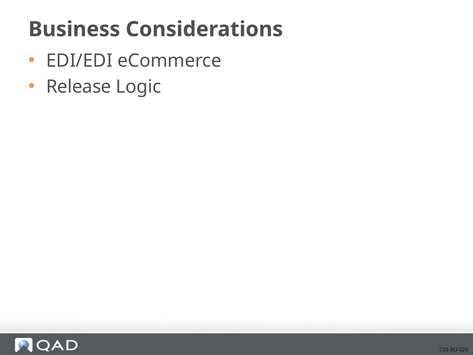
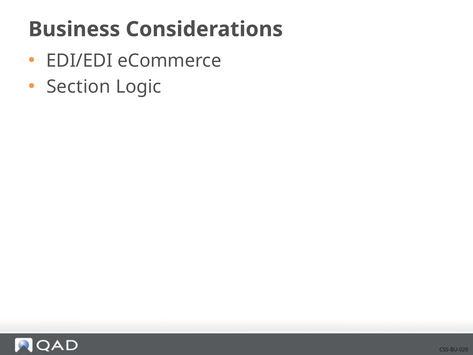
Release: Release -> Section
